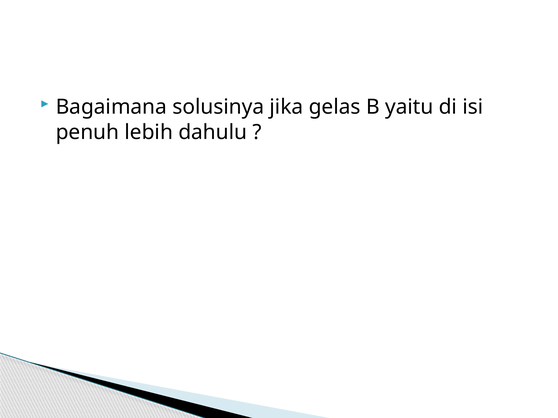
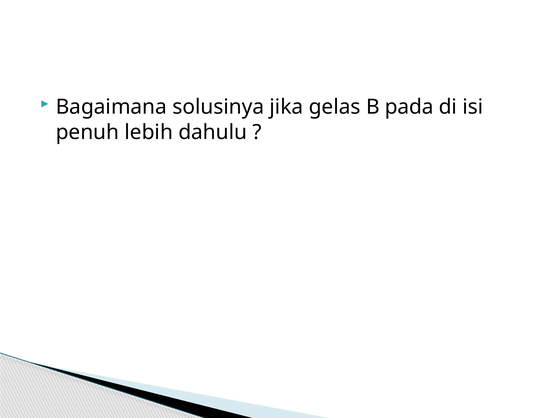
yaitu: yaitu -> pada
